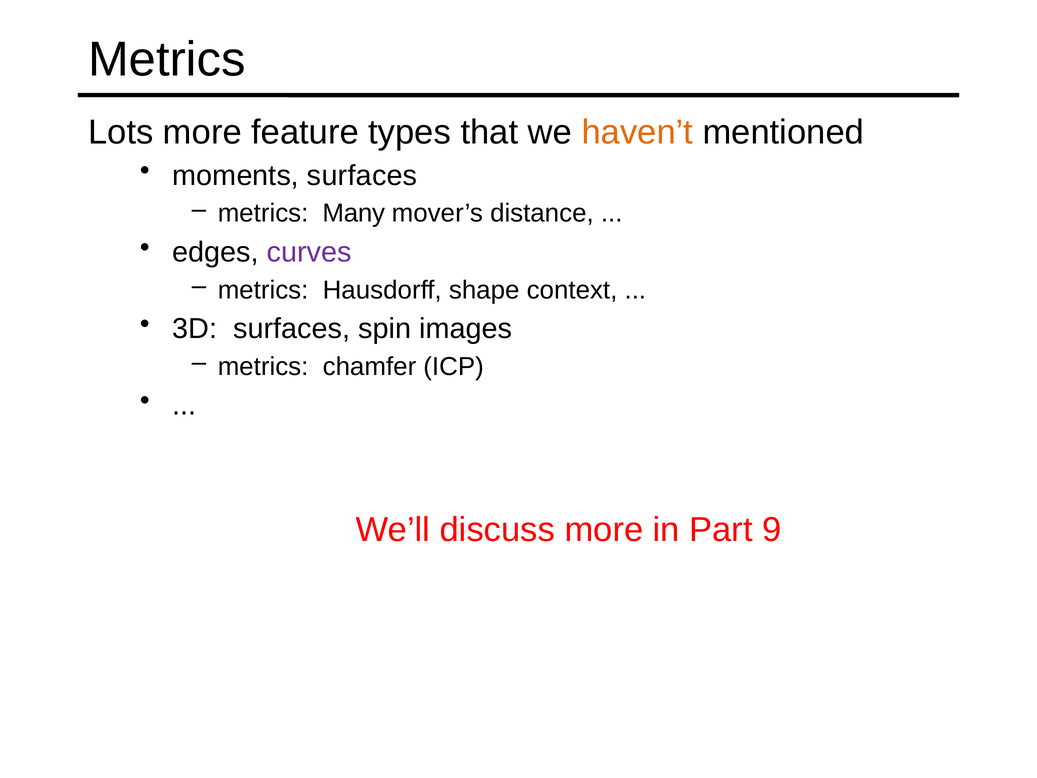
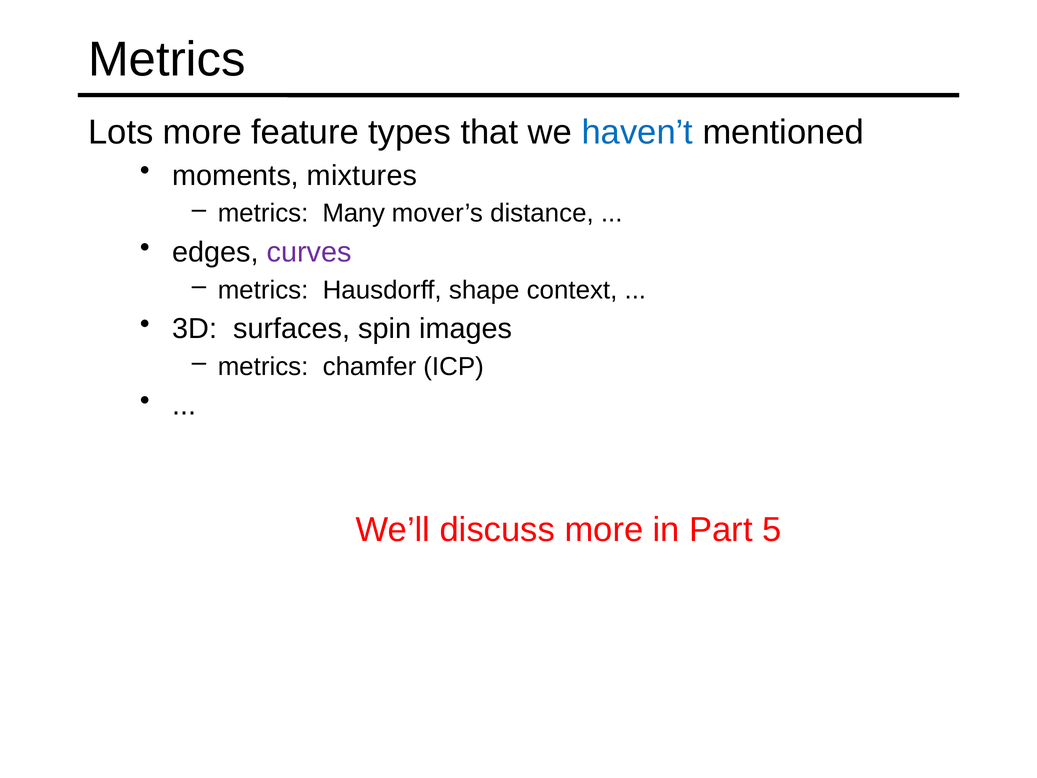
haven’t colour: orange -> blue
moments surfaces: surfaces -> mixtures
9: 9 -> 5
